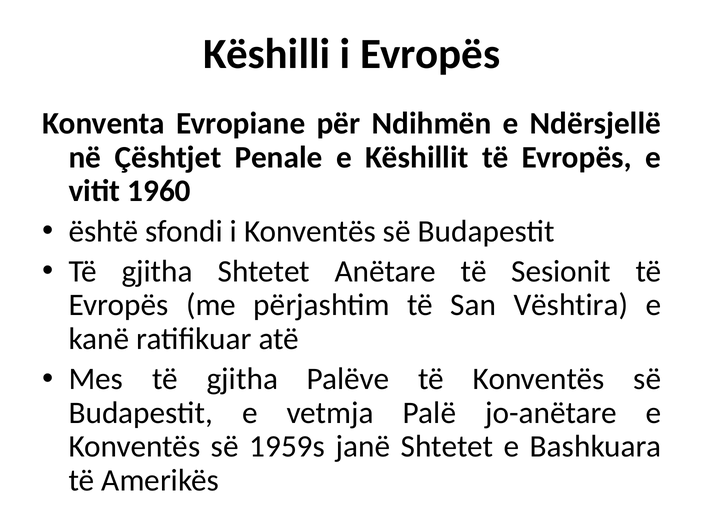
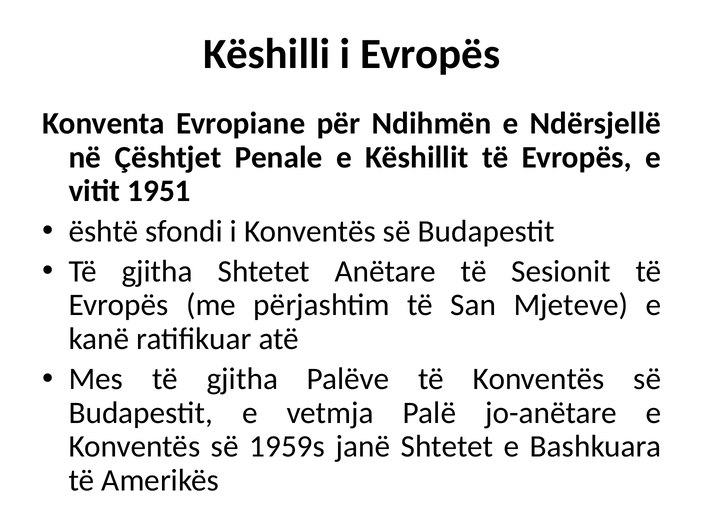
1960: 1960 -> 1951
Vështira: Vështira -> Mjeteve
